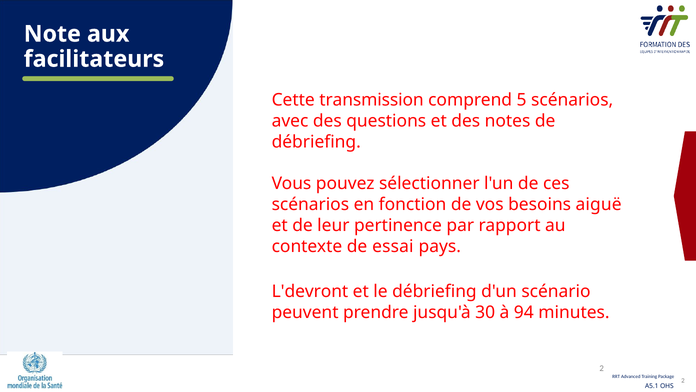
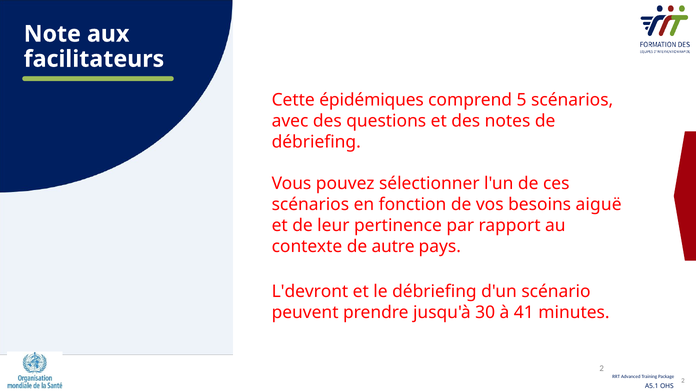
transmission: transmission -> épidémiques
essai: essai -> autre
94: 94 -> 41
